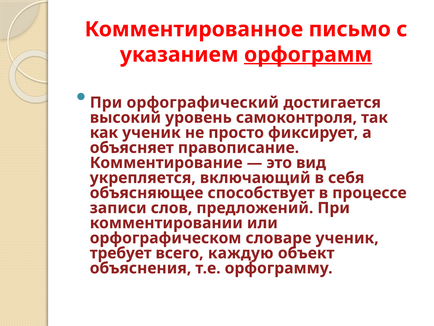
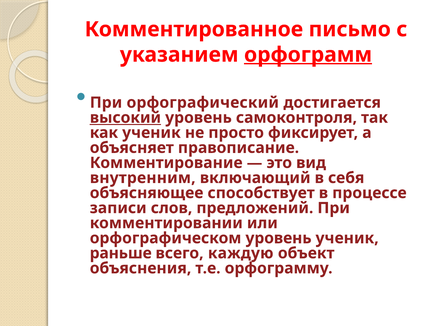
высокий underline: none -> present
укрепляется: укрепляется -> внутренним
орфографическом словаре: словаре -> уровень
требует: требует -> раньше
